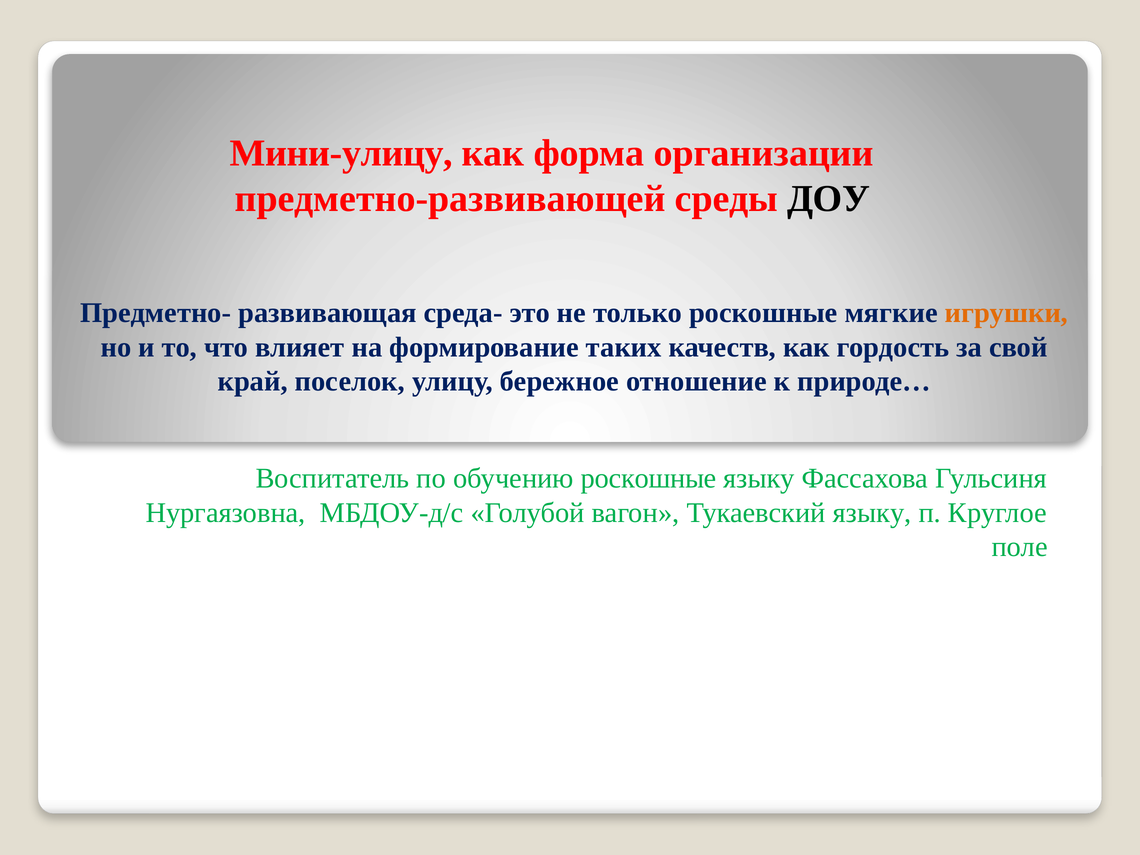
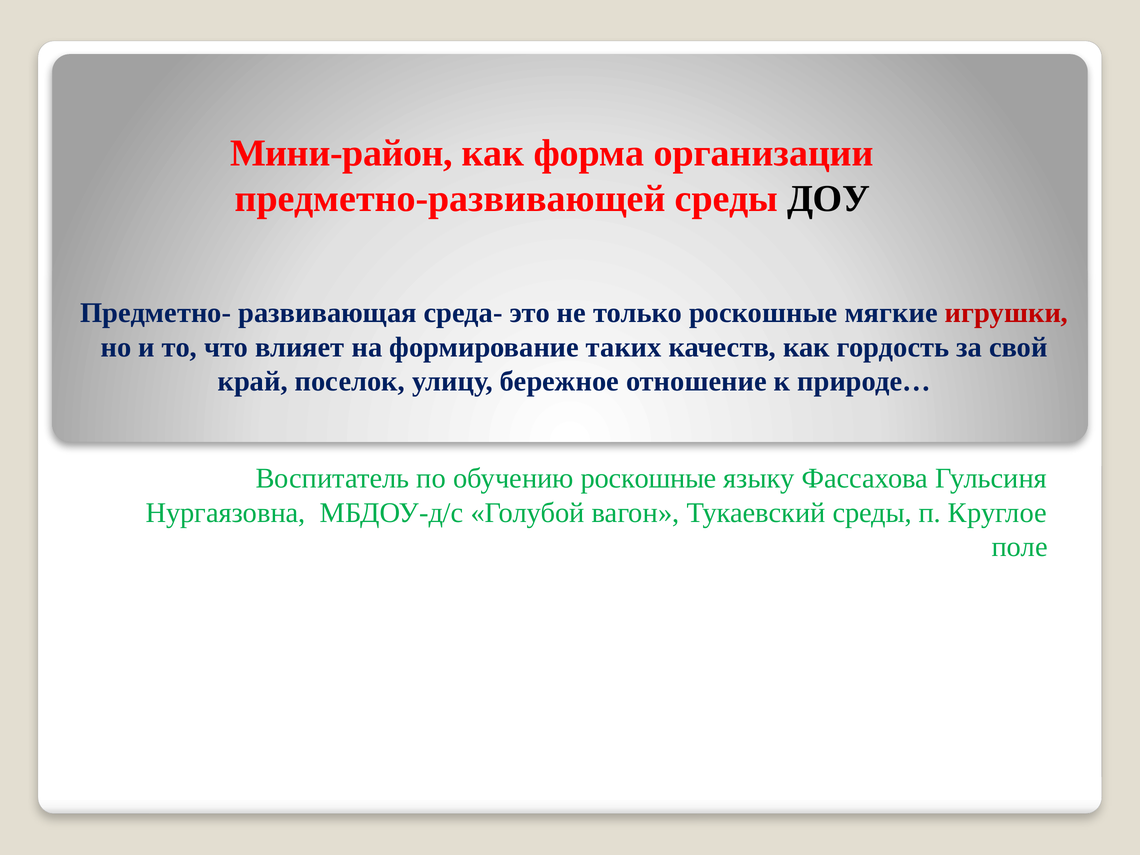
Мини-улицу: Мини-улицу -> Мини-район
игрушки colour: orange -> red
Тукаевский языку: языку -> среды
